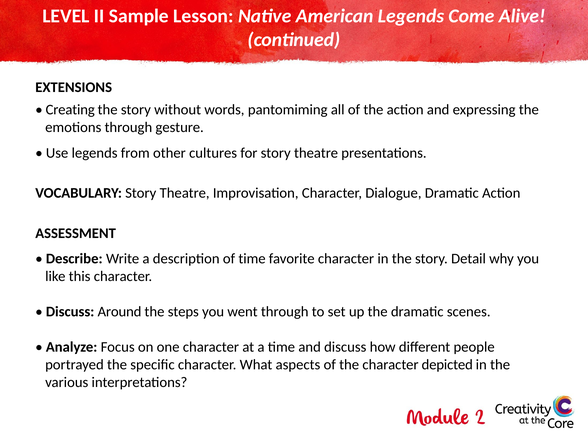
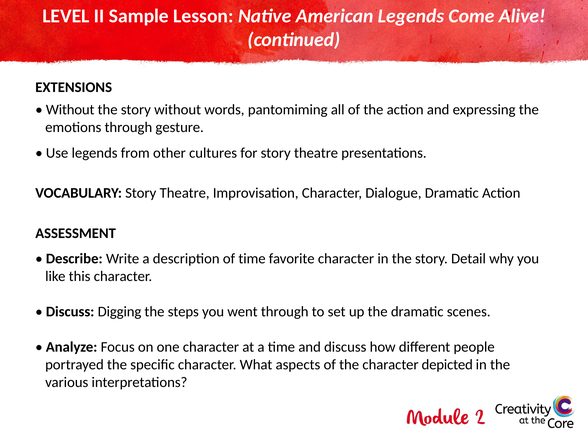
Creating at (70, 110): Creating -> Without
Around: Around -> Digging
